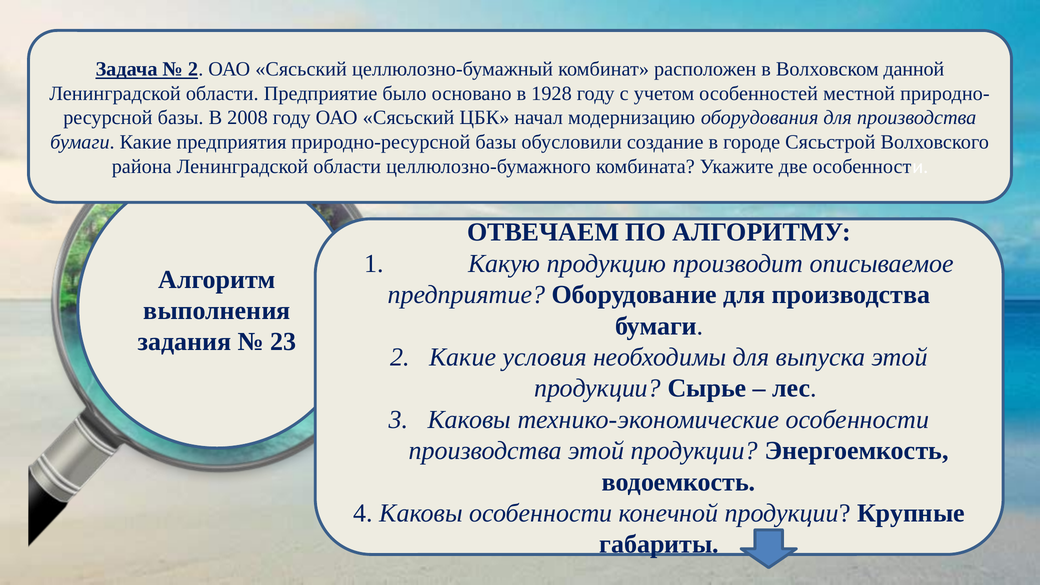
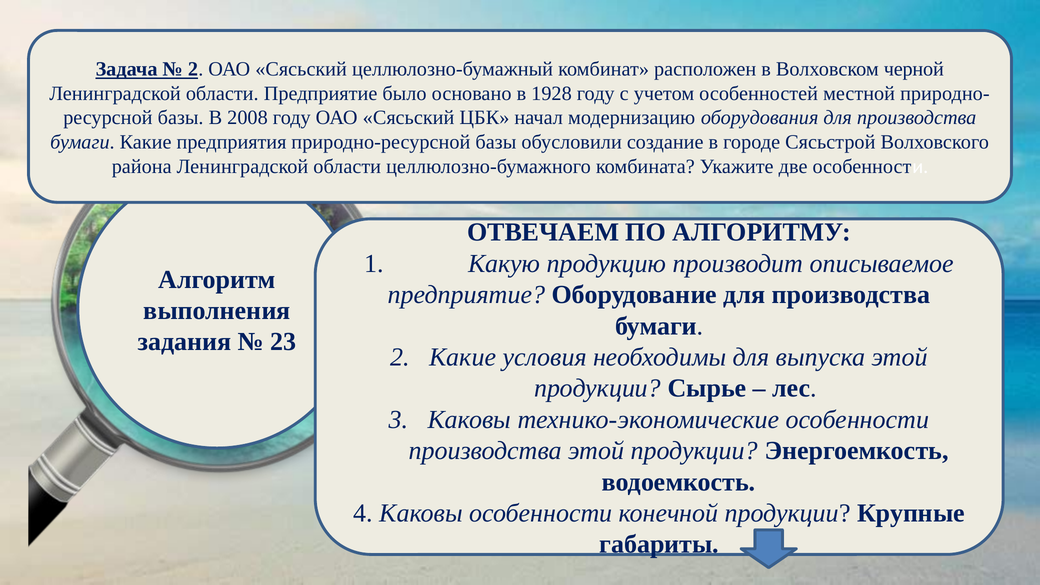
данной: данной -> черной
